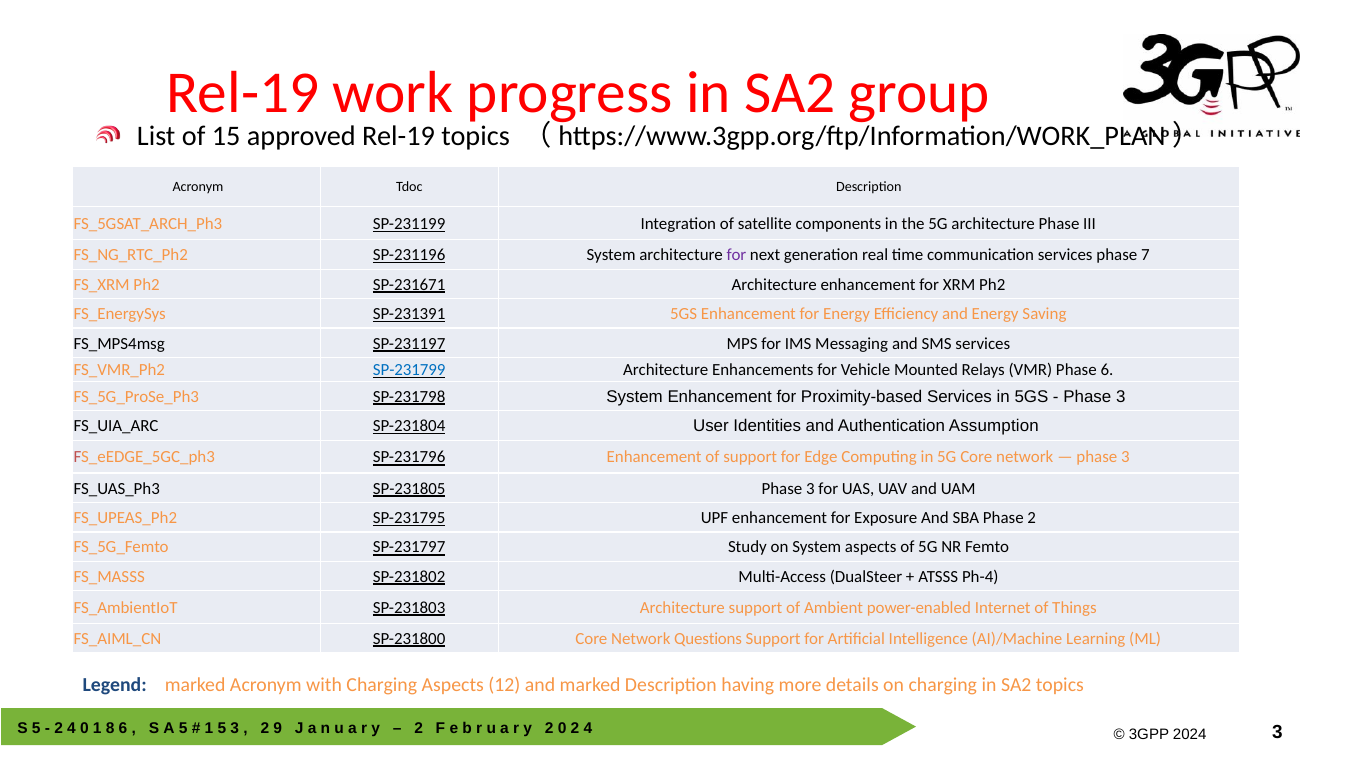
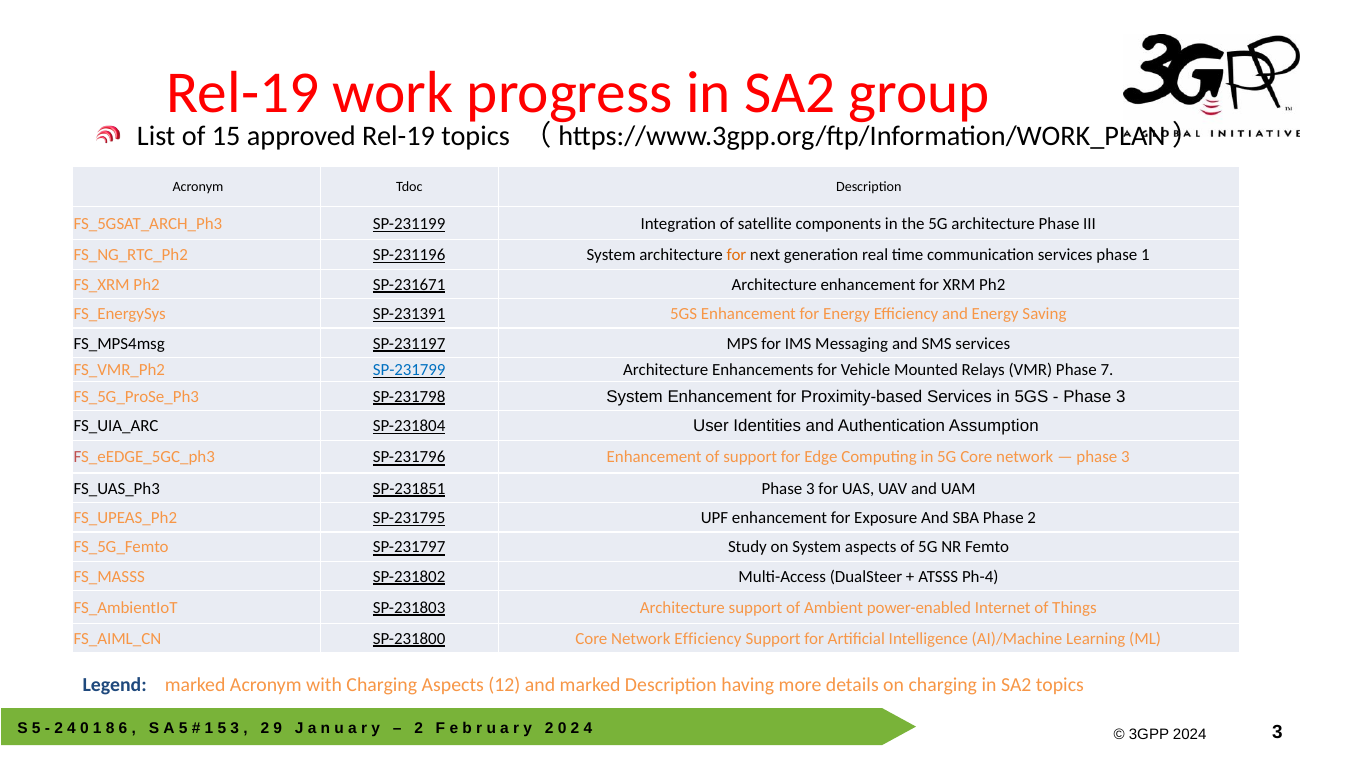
for at (737, 255) colour: purple -> orange
phase 7: 7 -> 1
Phase 6: 6 -> 7
SP-231805: SP-231805 -> SP-231851
Network Questions: Questions -> Efficiency
